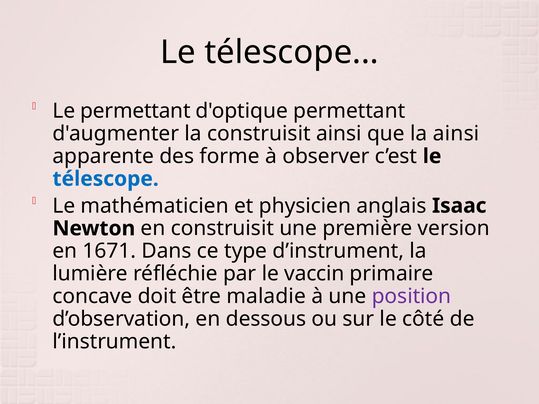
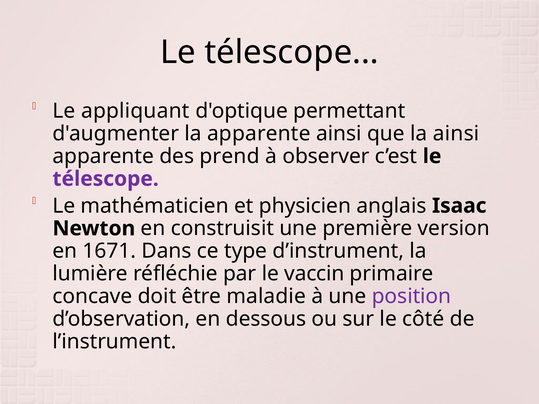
Le permettant: permettant -> appliquant
la construisit: construisit -> apparente
forme: forme -> prend
télescope at (106, 179) colour: blue -> purple
